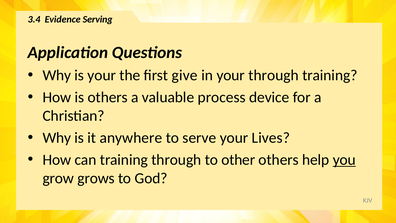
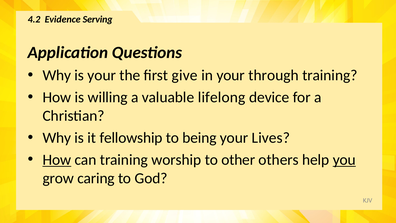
3.4: 3.4 -> 4.2
is others: others -> willing
process: process -> lifelong
anywhere: anywhere -> fellowship
serve: serve -> being
How at (57, 160) underline: none -> present
training through: through -> worship
grows: grows -> caring
